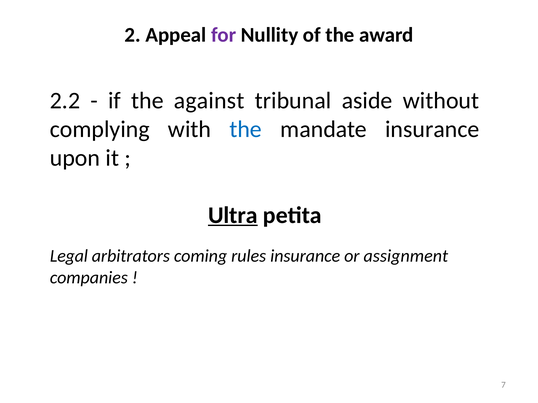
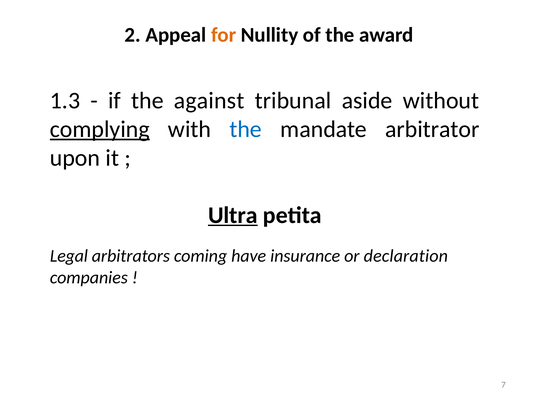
for colour: purple -> orange
2.2: 2.2 -> 1.3
complying underline: none -> present
mandate insurance: insurance -> arbitrator
rules: rules -> have
assignment: assignment -> declaration
